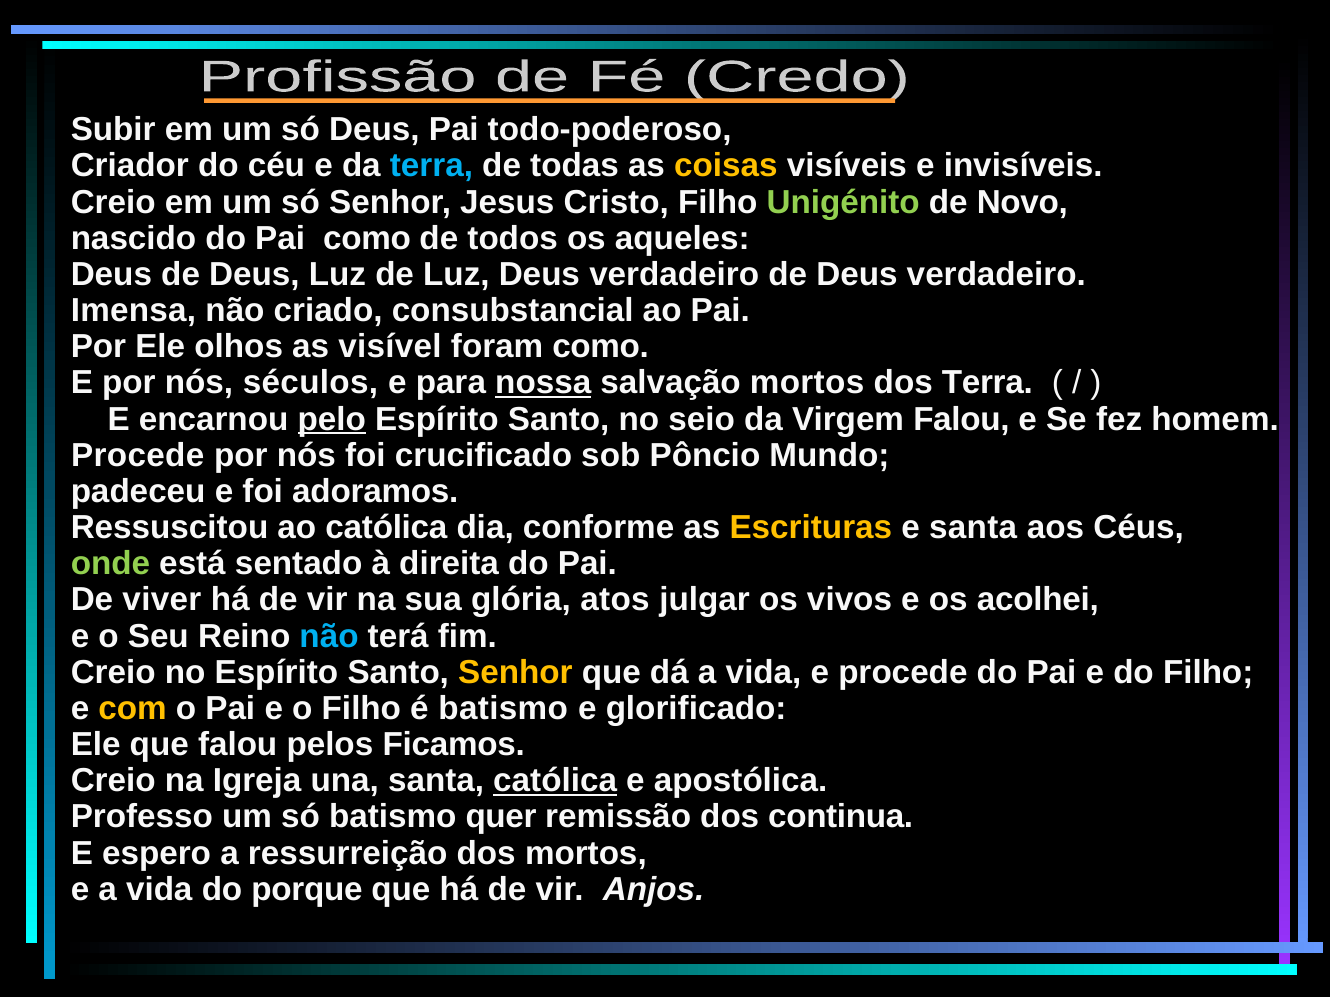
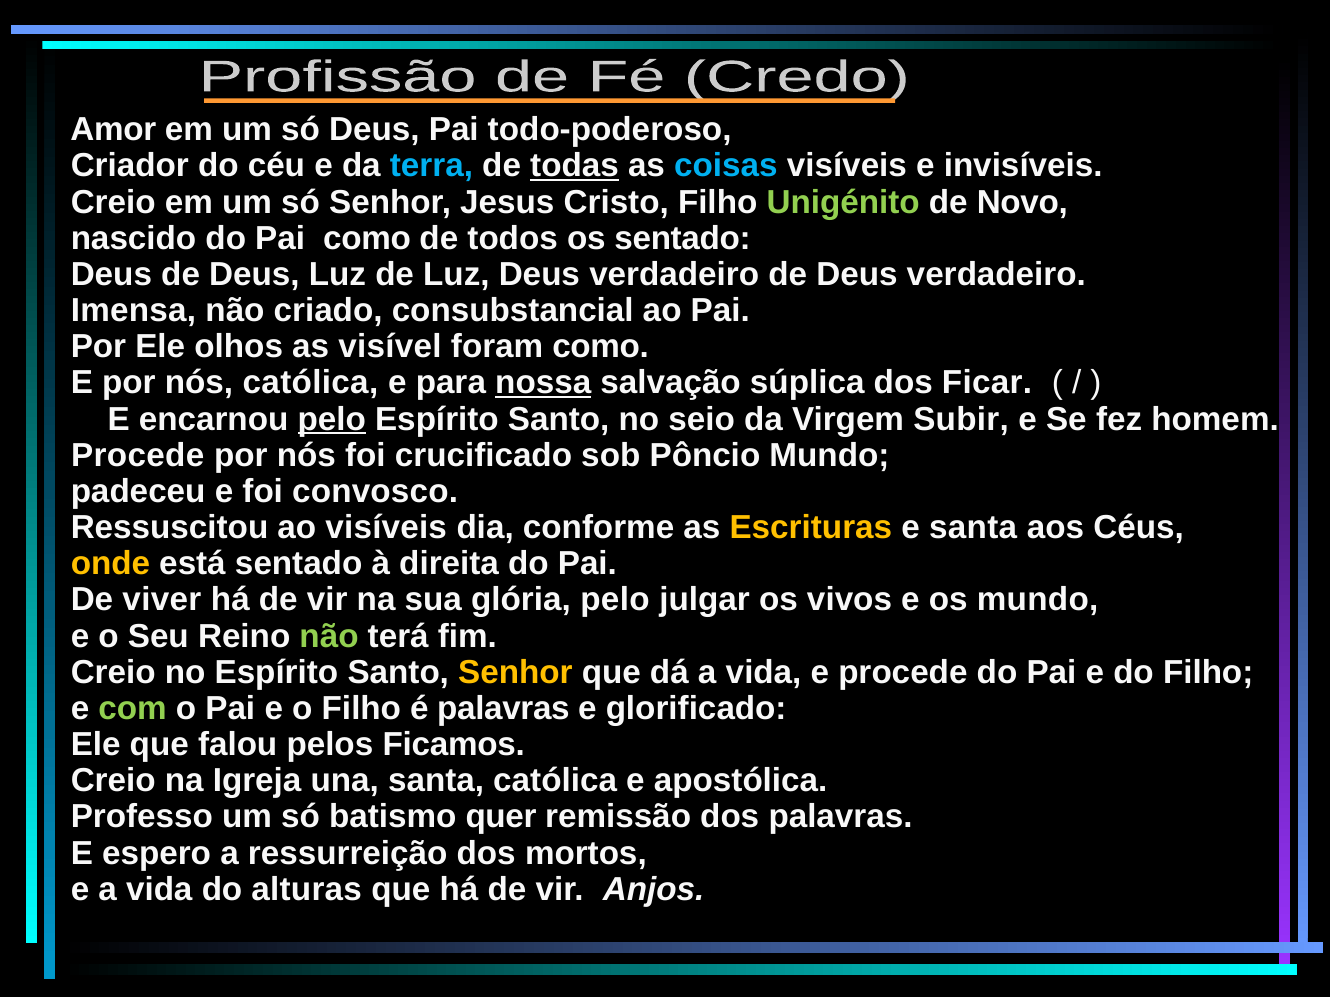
Subir: Subir -> Amor
todas underline: none -> present
coisas colour: yellow -> light blue
os aqueles: aqueles -> sentado
nós séculos: séculos -> católica
salvação mortos: mortos -> súplica
dos Terra: Terra -> Ficar
Virgem Falou: Falou -> Subir
adoramos: adoramos -> convosco
ao católica: católica -> visíveis
onde colour: light green -> yellow
glória atos: atos -> pelo
os acolhei: acolhei -> mundo
não at (329, 636) colour: light blue -> light green
com colour: yellow -> light green
é batismo: batismo -> palavras
católica at (555, 781) underline: present -> none
dos continua: continua -> palavras
porque: porque -> alturas
